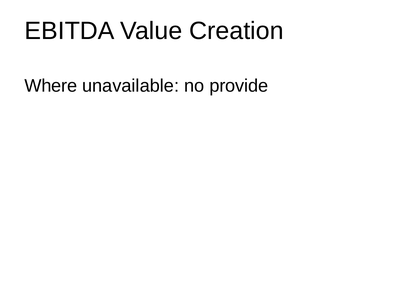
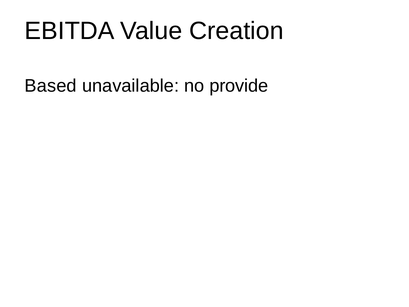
Where: Where -> Based
